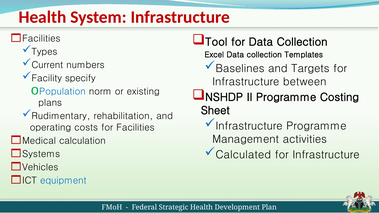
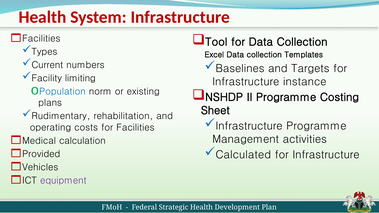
specify: specify -> limiting
between: between -> instance
Systems: Systems -> Provided
equipment colour: blue -> purple
